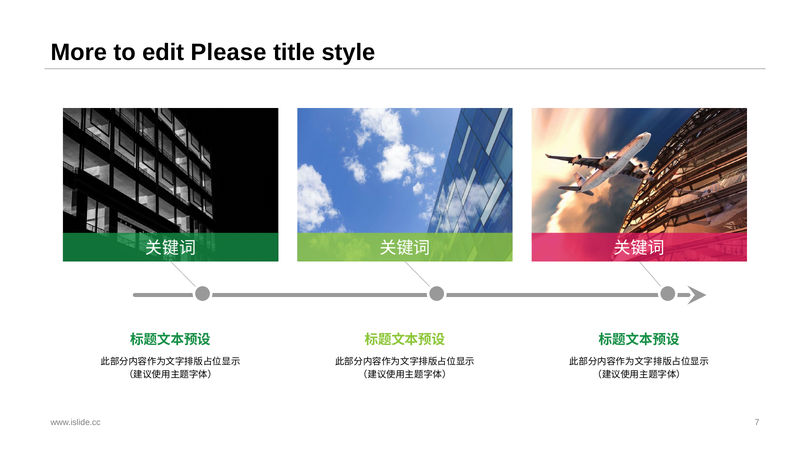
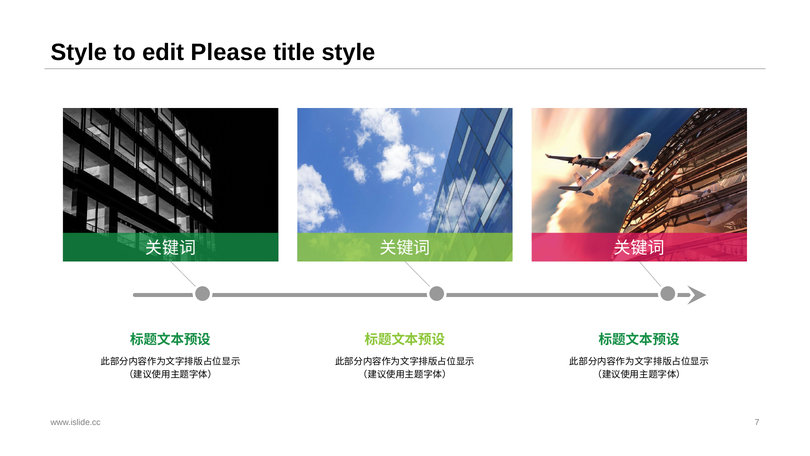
More at (79, 52): More -> Style
